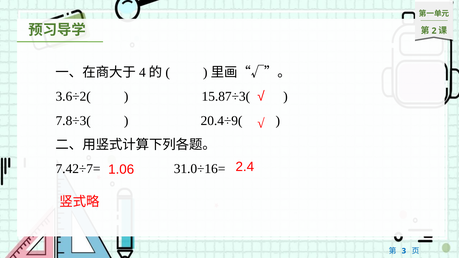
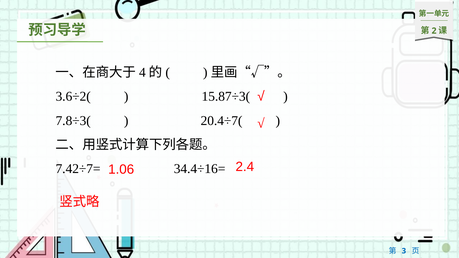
20.4÷9(: 20.4÷9( -> 20.4÷7(
31.0÷16=: 31.0÷16= -> 34.4÷16=
